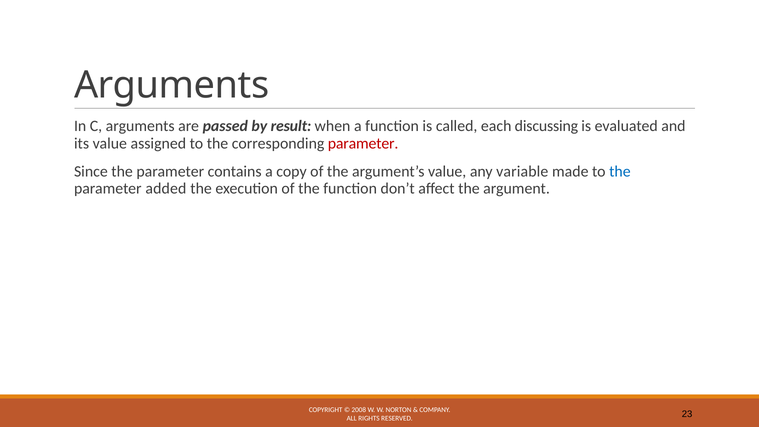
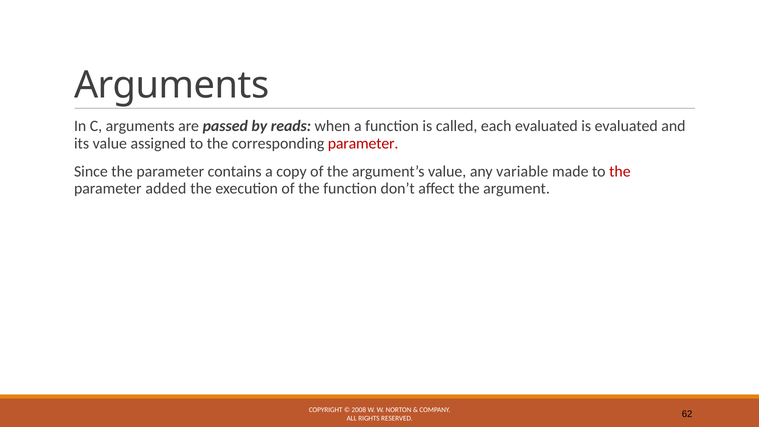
result: result -> reads
each discussing: discussing -> evaluated
the at (620, 171) colour: blue -> red
23: 23 -> 62
